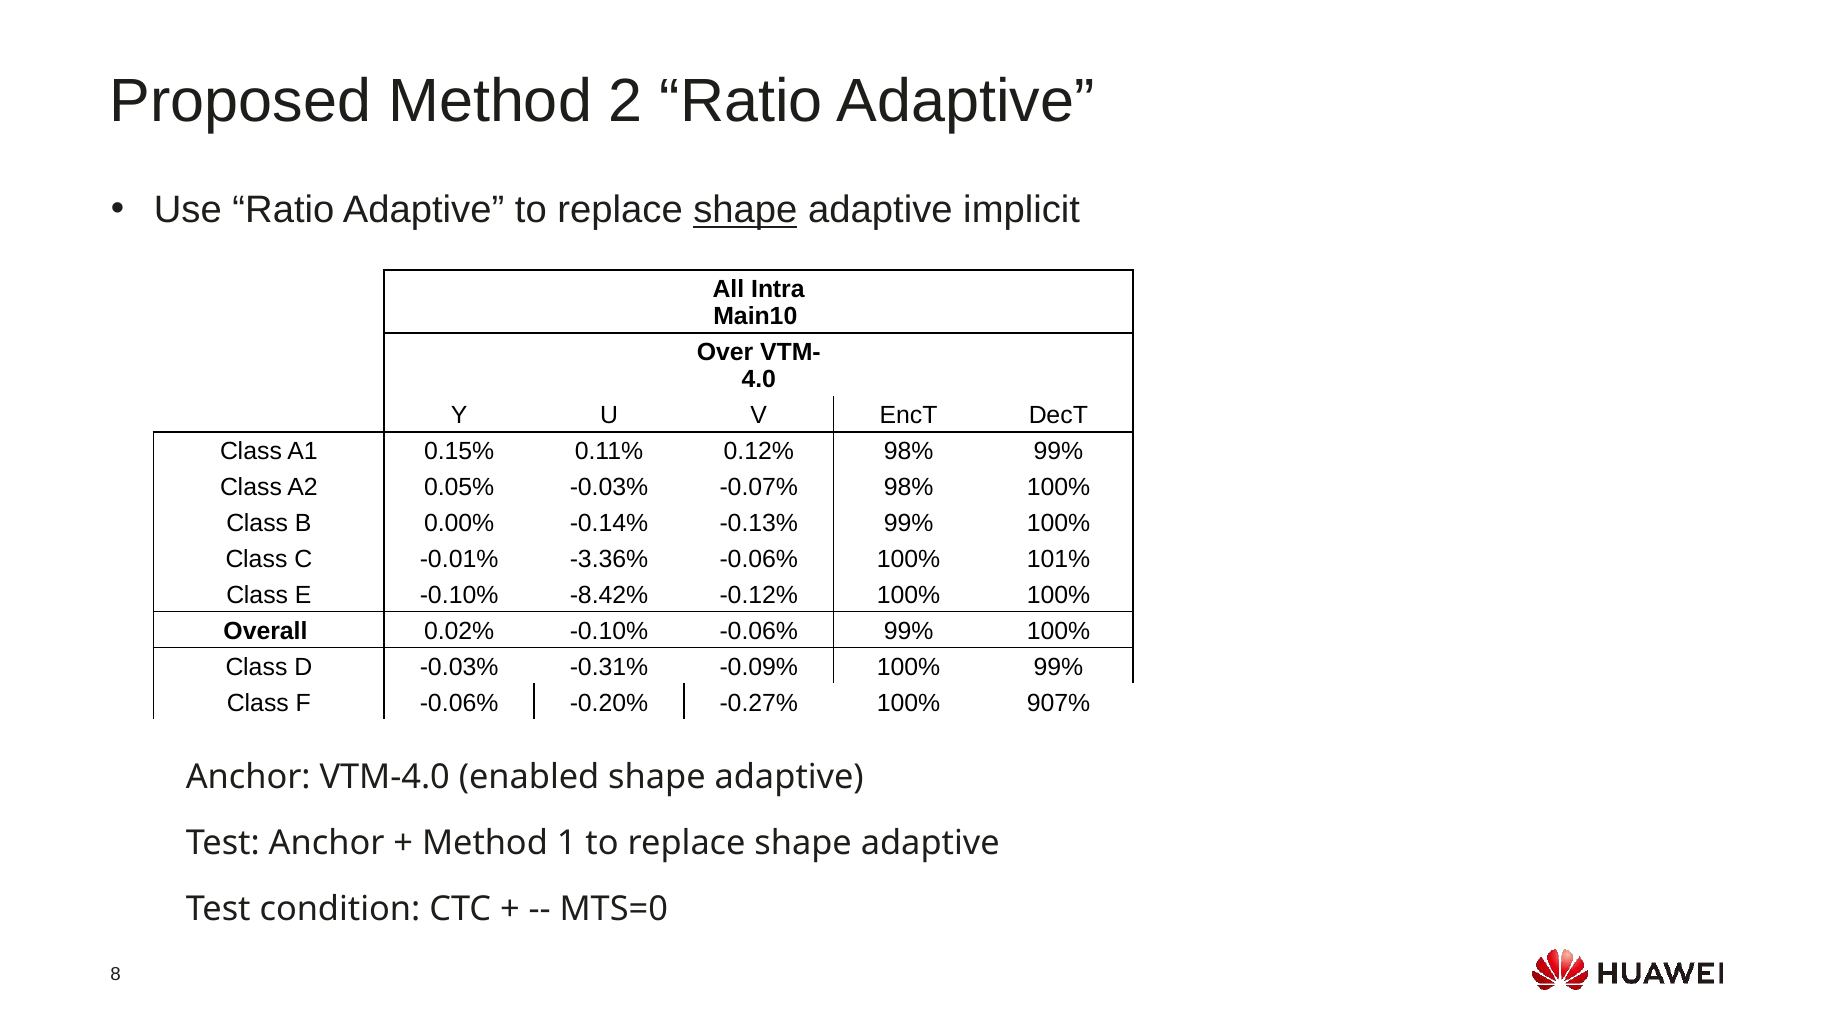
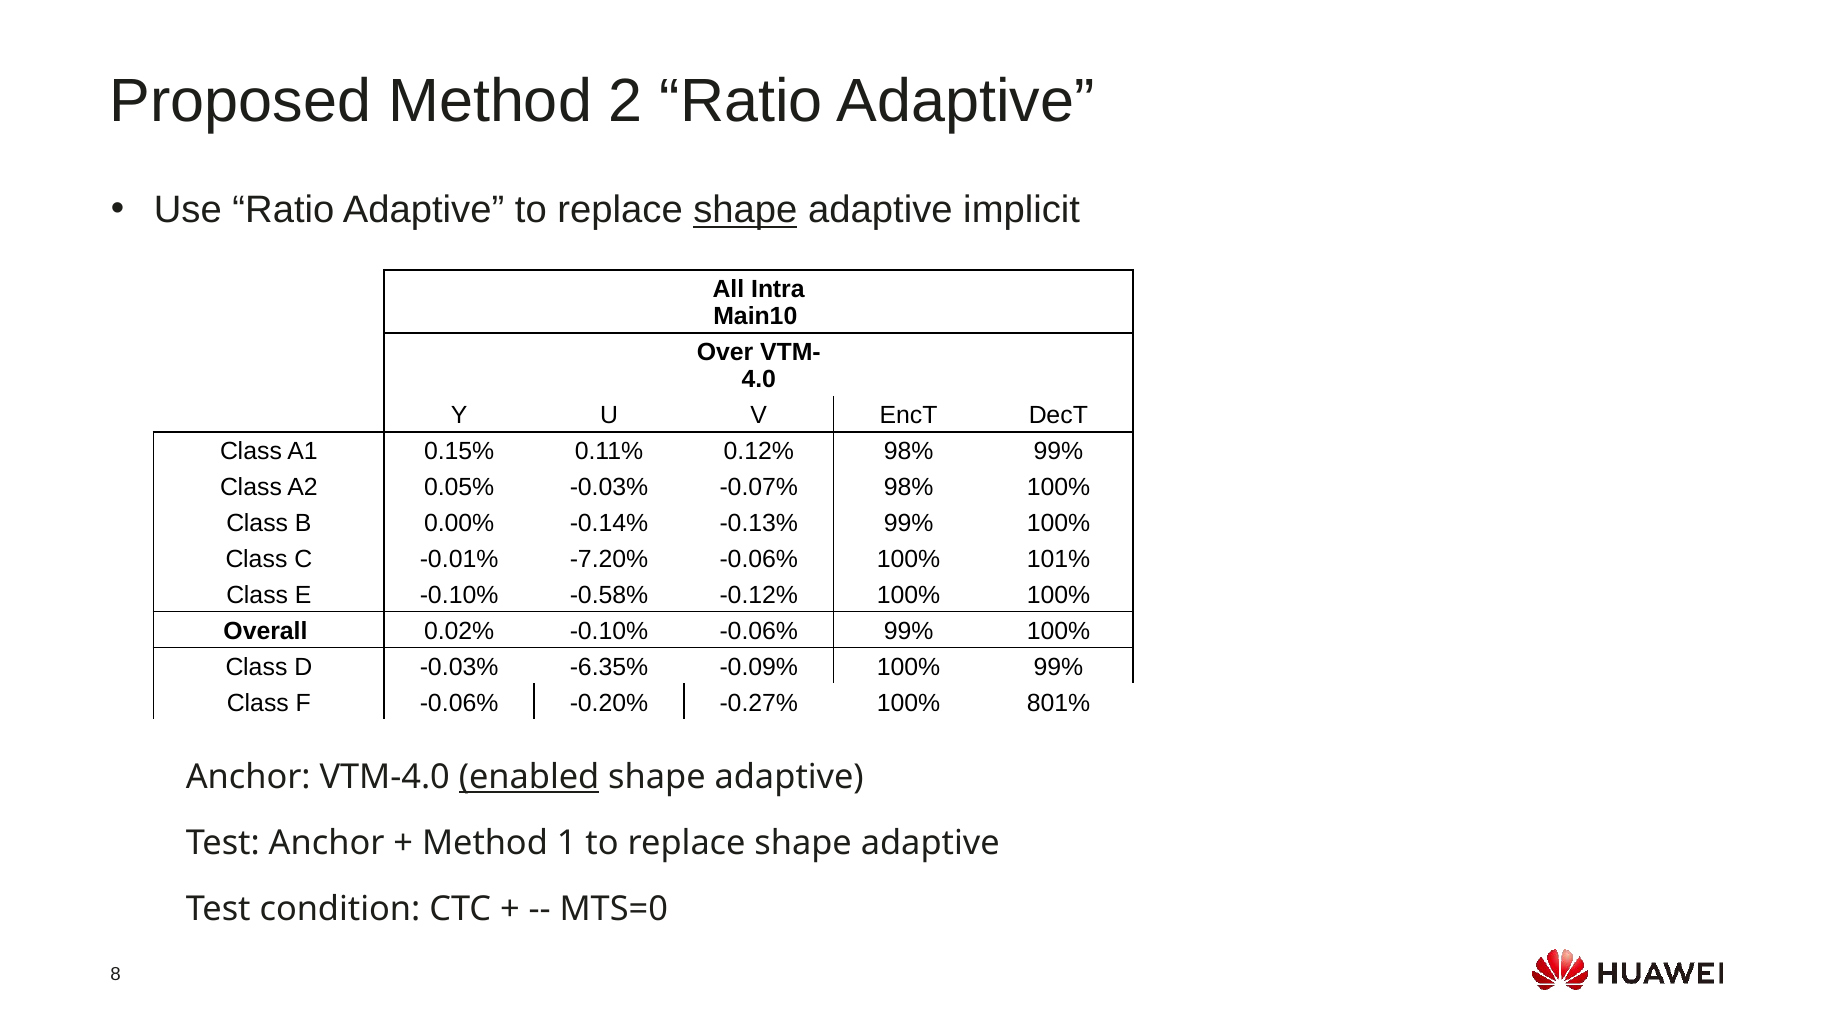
-3.36%: -3.36% -> -7.20%
-8.42%: -8.42% -> -0.58%
-0.31%: -0.31% -> -6.35%
907%: 907% -> 801%
enabled underline: none -> present
